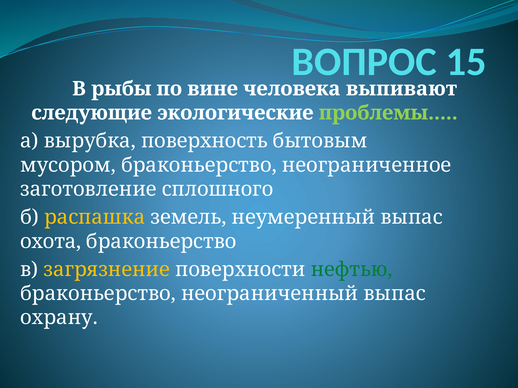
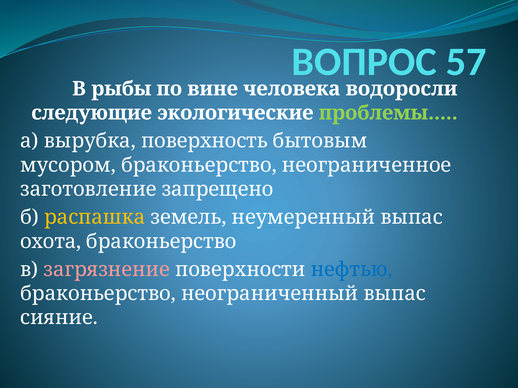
15: 15 -> 57
выпивают: выпивают -> водоросли
сплошного: сплошного -> запрещено
загрязнение colour: yellow -> pink
нефтью colour: green -> blue
охрану: охрану -> сияние
